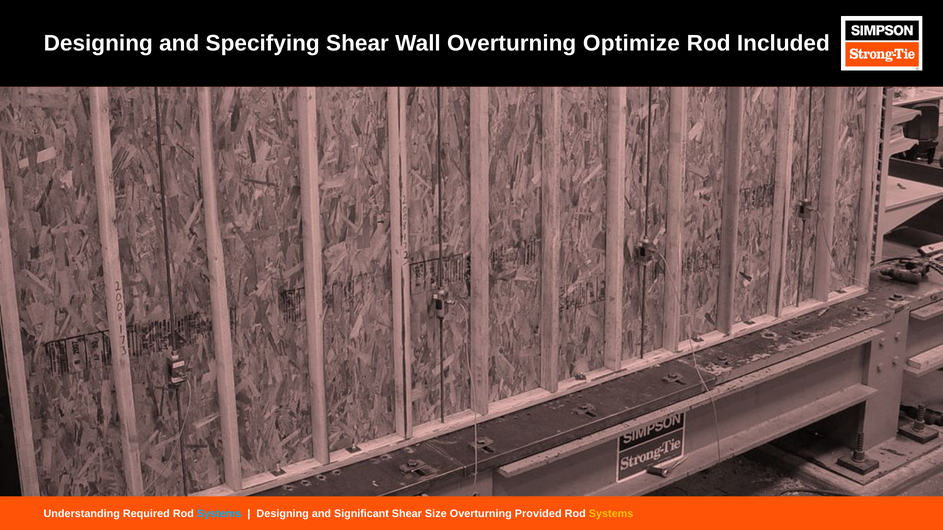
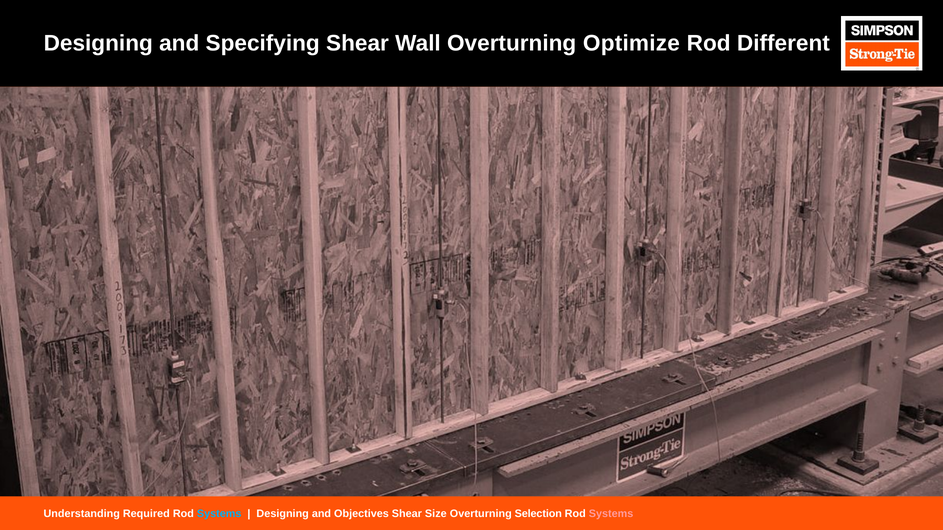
Included: Included -> Different
Significant: Significant -> Objectives
Provided: Provided -> Selection
Systems at (611, 514) colour: yellow -> pink
